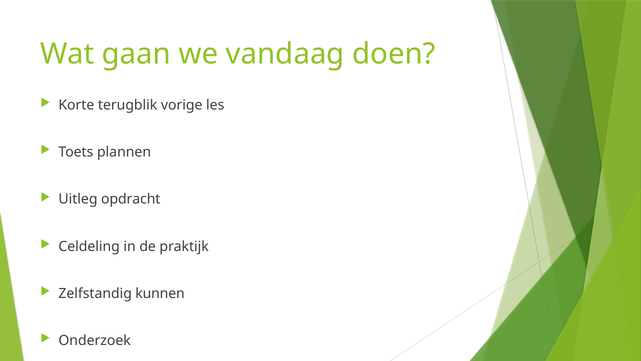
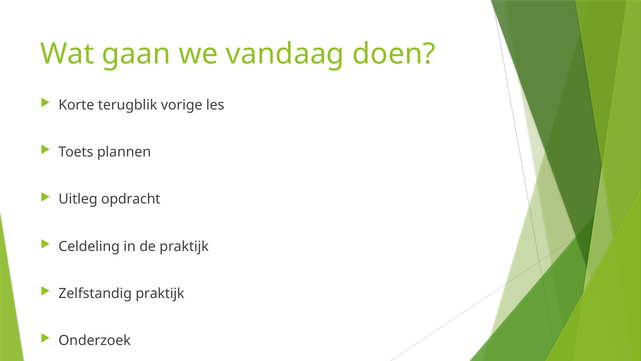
Zelfstandig kunnen: kunnen -> praktijk
